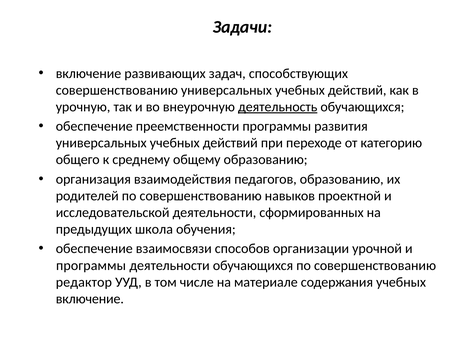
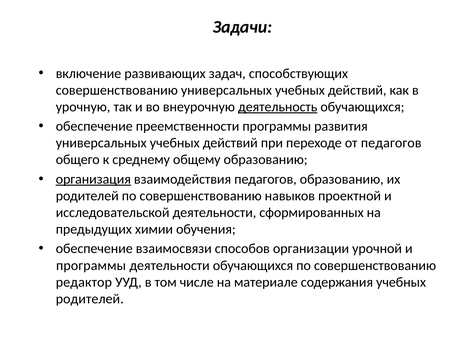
от категорию: категорию -> педагогов
организация underline: none -> present
школа: школа -> химии
включение at (90, 299): включение -> родителей
